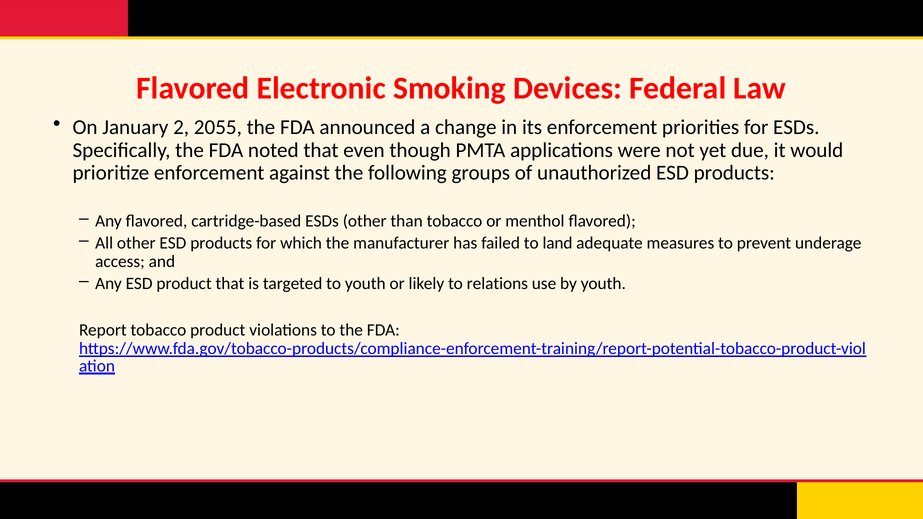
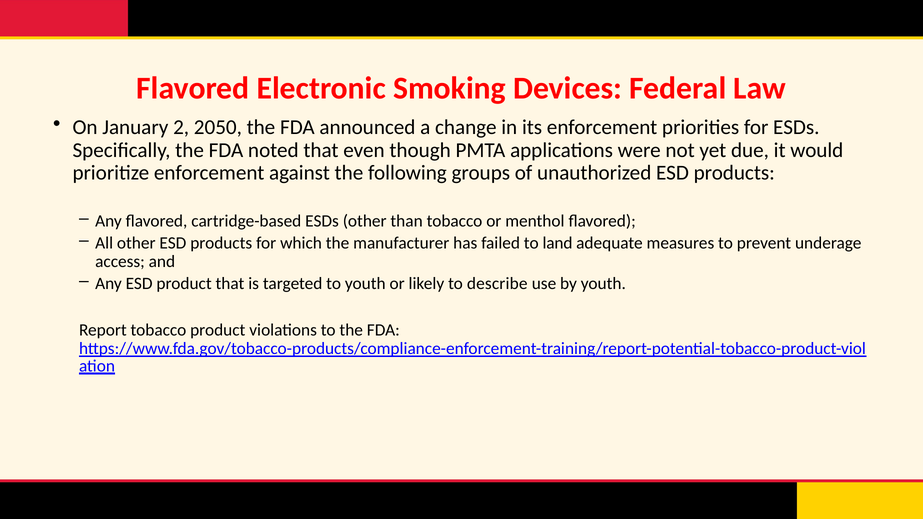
2055: 2055 -> 2050
relations: relations -> describe
